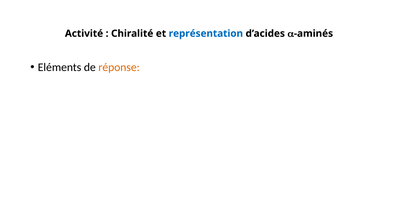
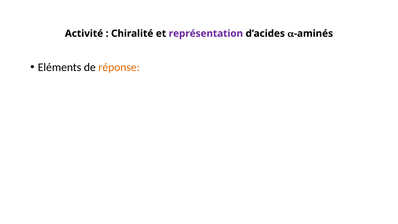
représentation colour: blue -> purple
